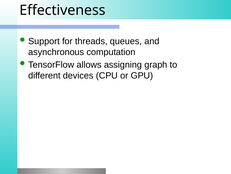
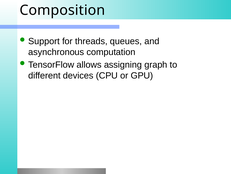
Effectiveness: Effectiveness -> Composition
